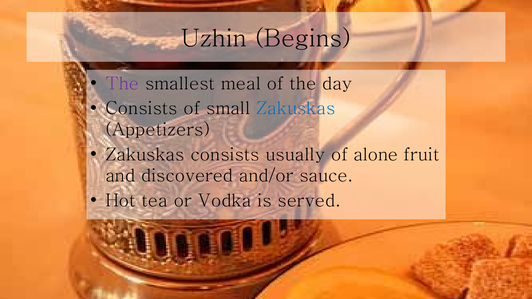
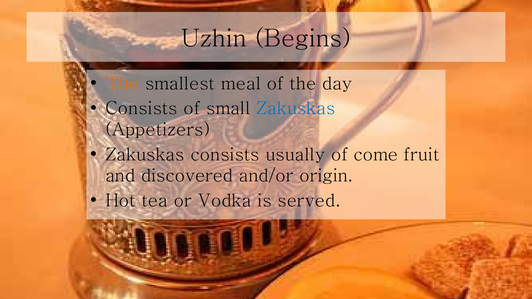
The at (122, 84) colour: purple -> orange
alone: alone -> come
sauce: sauce -> origin
